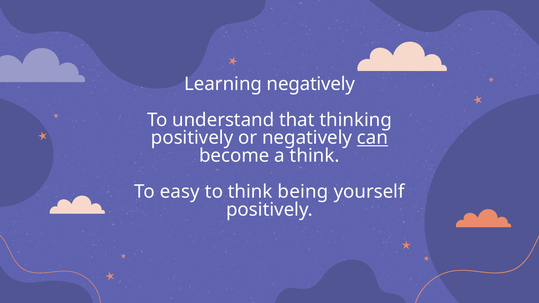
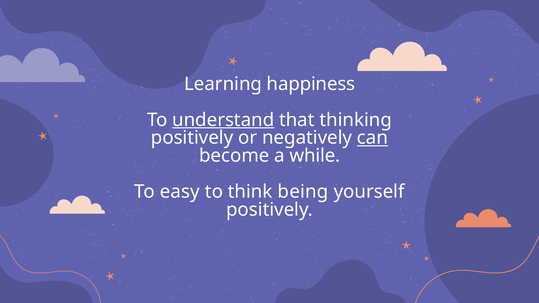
Learning negatively: negatively -> happiness
understand underline: none -> present
a think: think -> while
